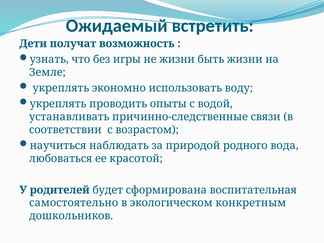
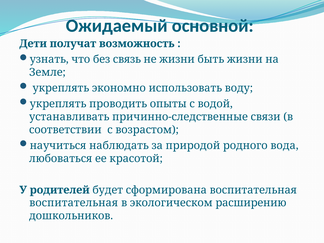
встретить: встретить -> основной
игры: игры -> связь
самостоятельно at (74, 203): самостоятельно -> воспитательная
конкретным: конкретным -> расширению
